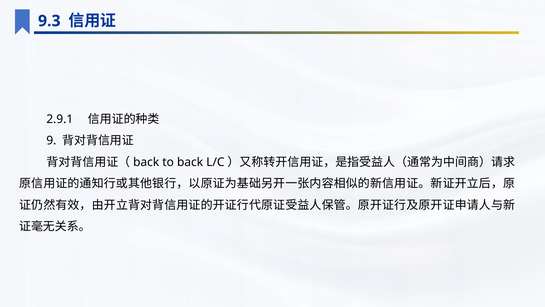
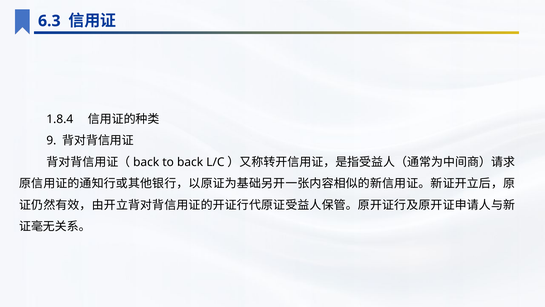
9.3: 9.3 -> 6.3
2.9.1: 2.9.1 -> 1.8.4
